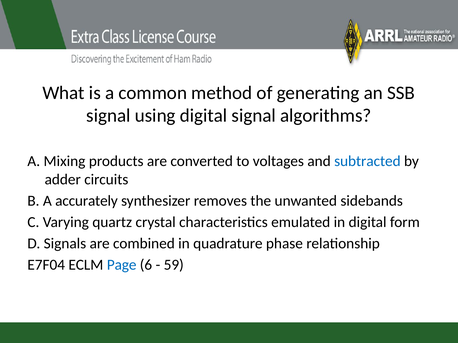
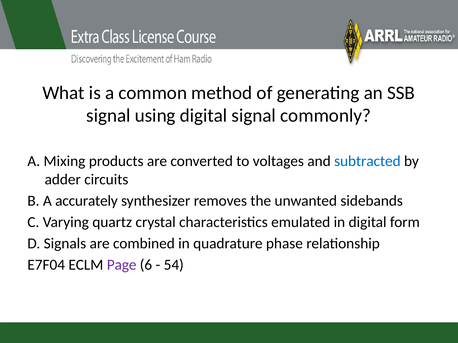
algorithms: algorithms -> commonly
Page colour: blue -> purple
59: 59 -> 54
